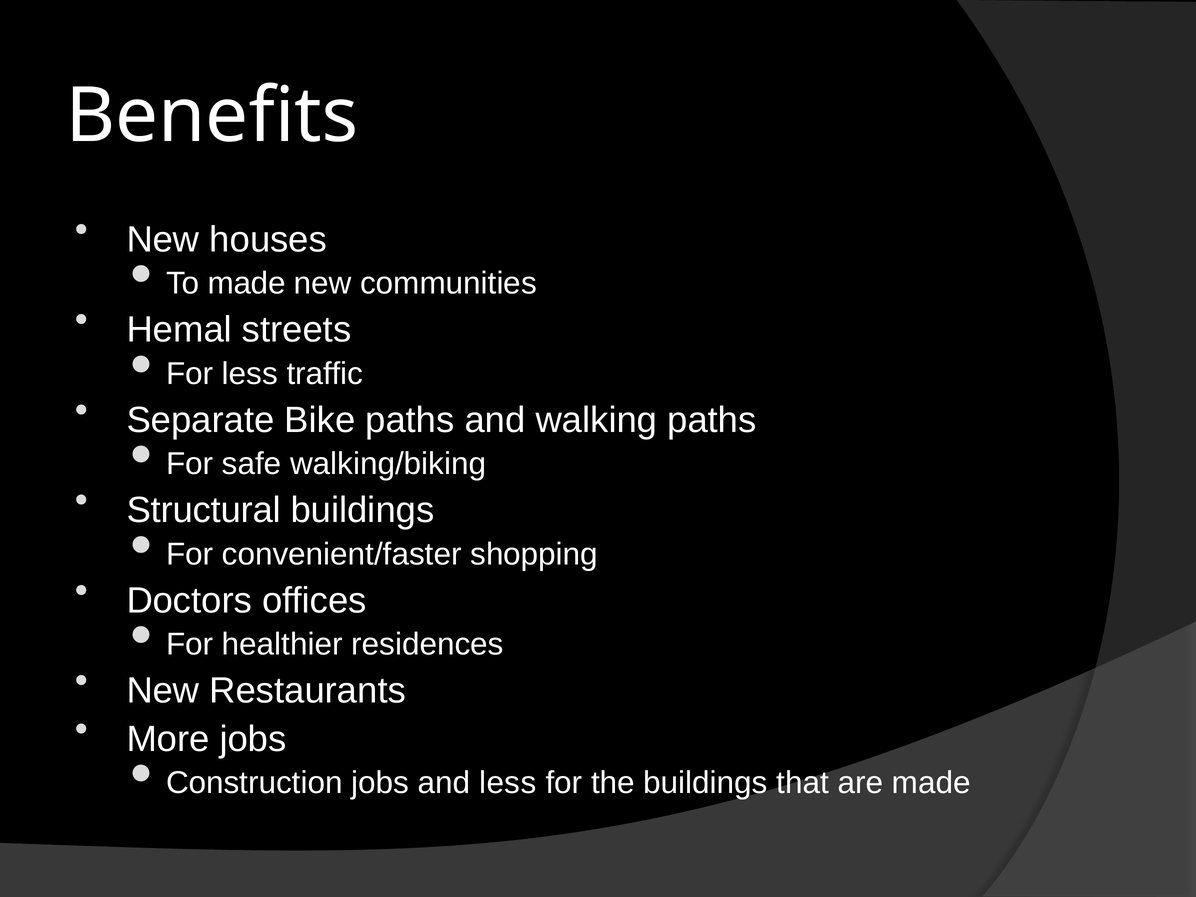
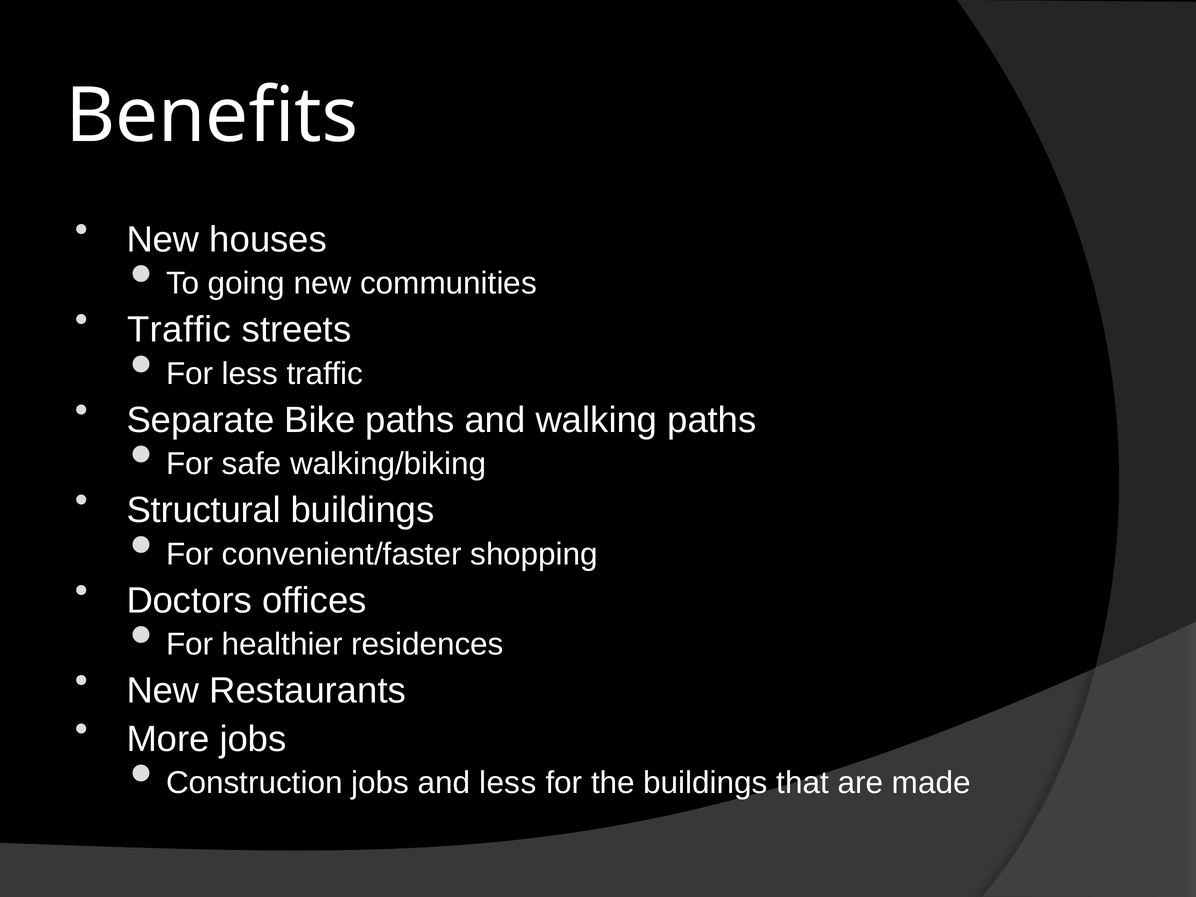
To made: made -> going
Hemal at (179, 330): Hemal -> Traffic
